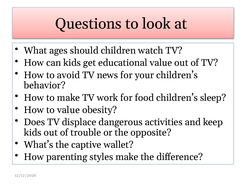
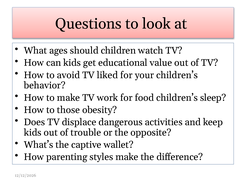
news: news -> liked
to value: value -> those
